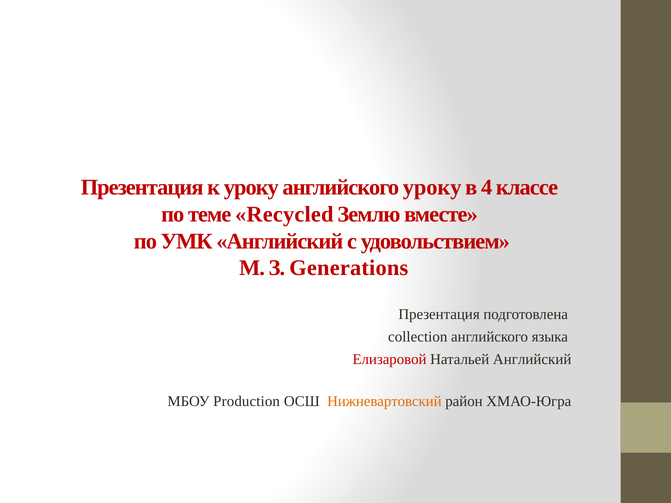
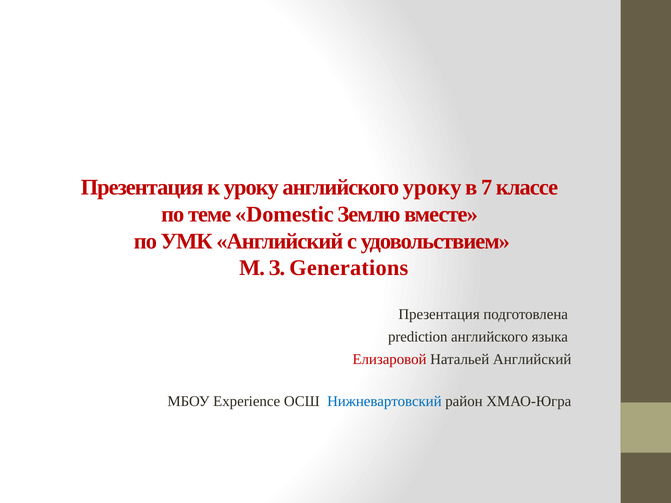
4: 4 -> 7
Recycled: Recycled -> Domestic
collection: collection -> prediction
Production: Production -> Experience
Нижневартовский colour: orange -> blue
